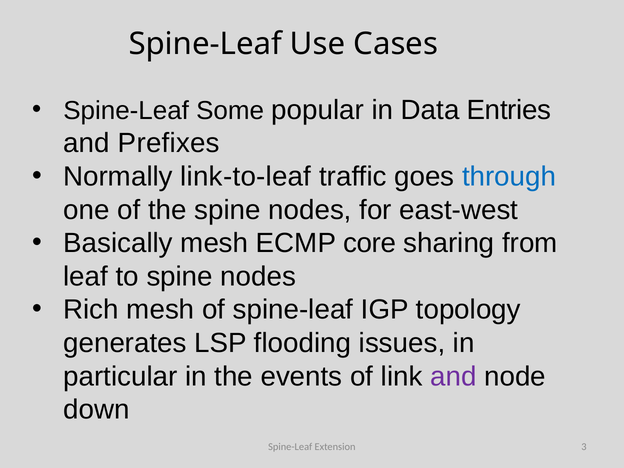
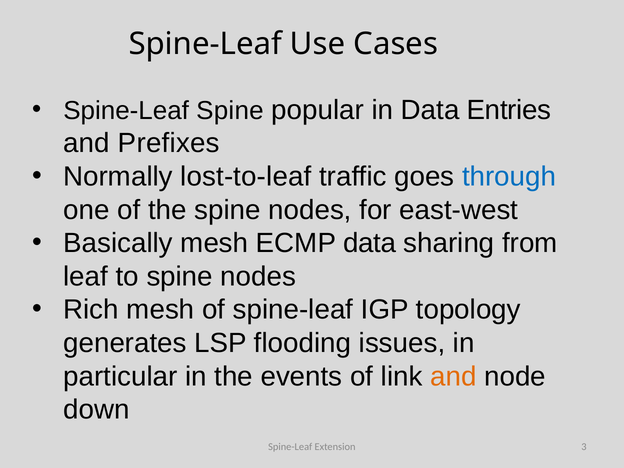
Spine-Leaf Some: Some -> Spine
link-to-leaf: link-to-leaf -> lost-to-leaf
ECMP core: core -> data
and at (453, 376) colour: purple -> orange
